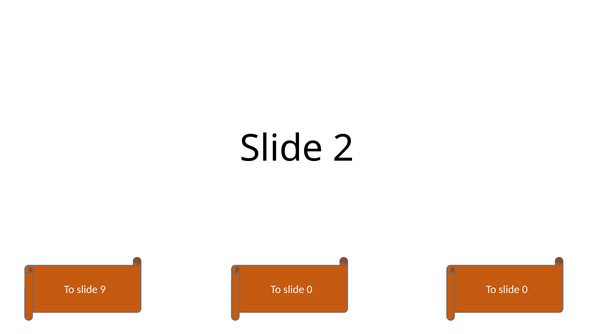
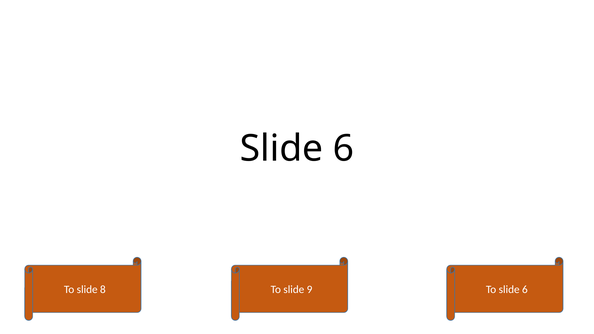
2 at (343, 148): 2 -> 6
9: 9 -> 8
0 at (310, 290): 0 -> 9
0 at (525, 290): 0 -> 6
